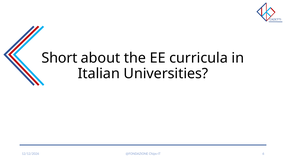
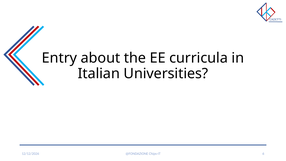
Short: Short -> Entry
